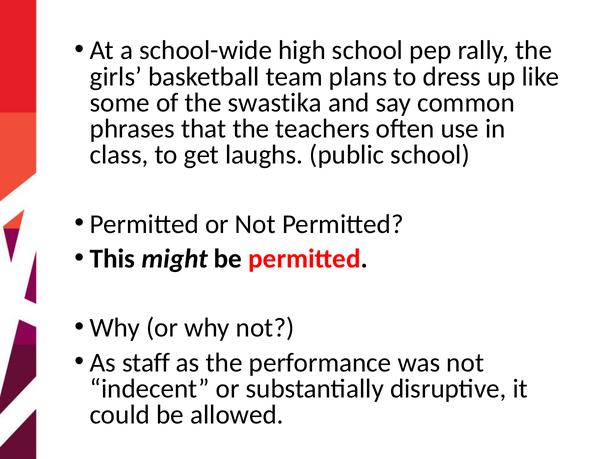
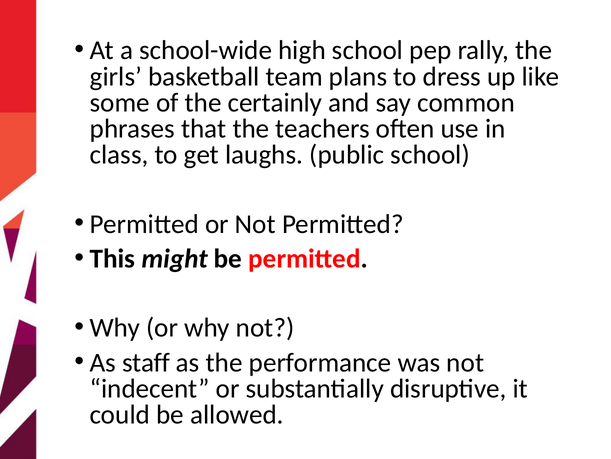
swastika: swastika -> certainly
